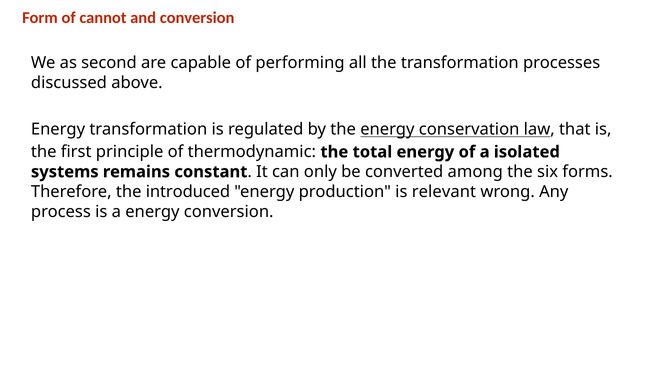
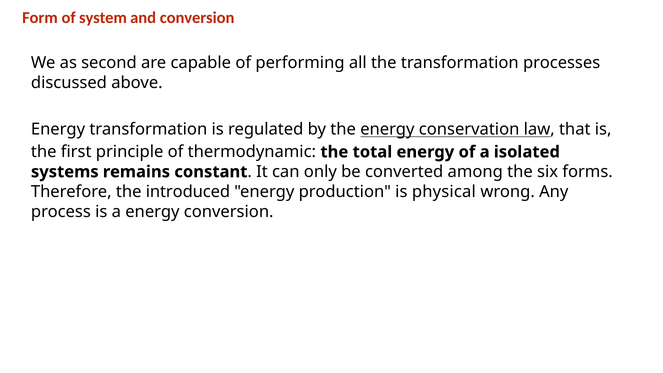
cannot: cannot -> system
relevant: relevant -> physical
